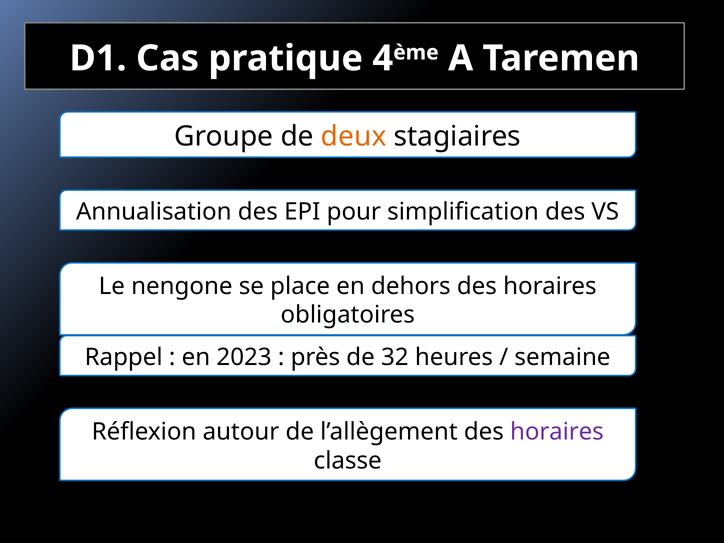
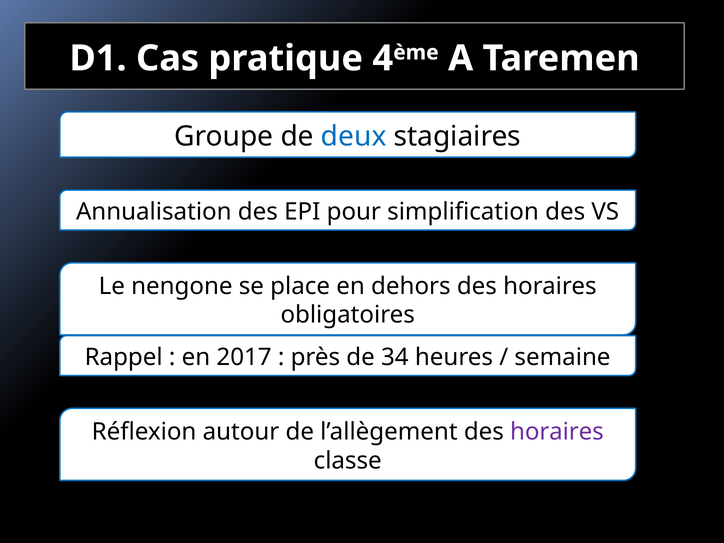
deux colour: orange -> blue
2023: 2023 -> 2017
32: 32 -> 34
